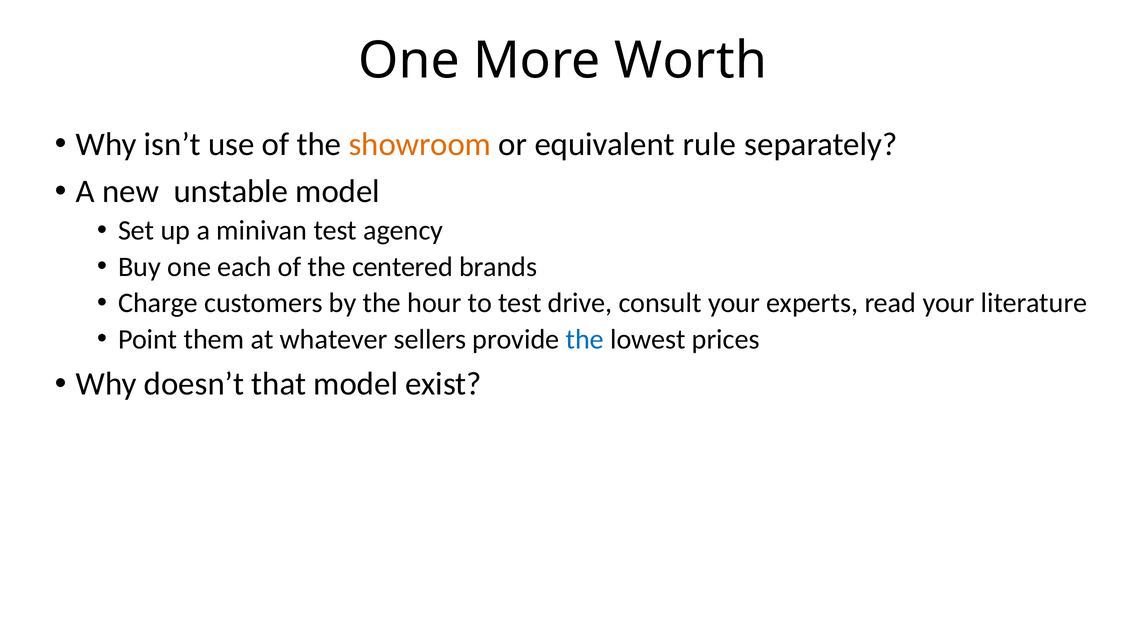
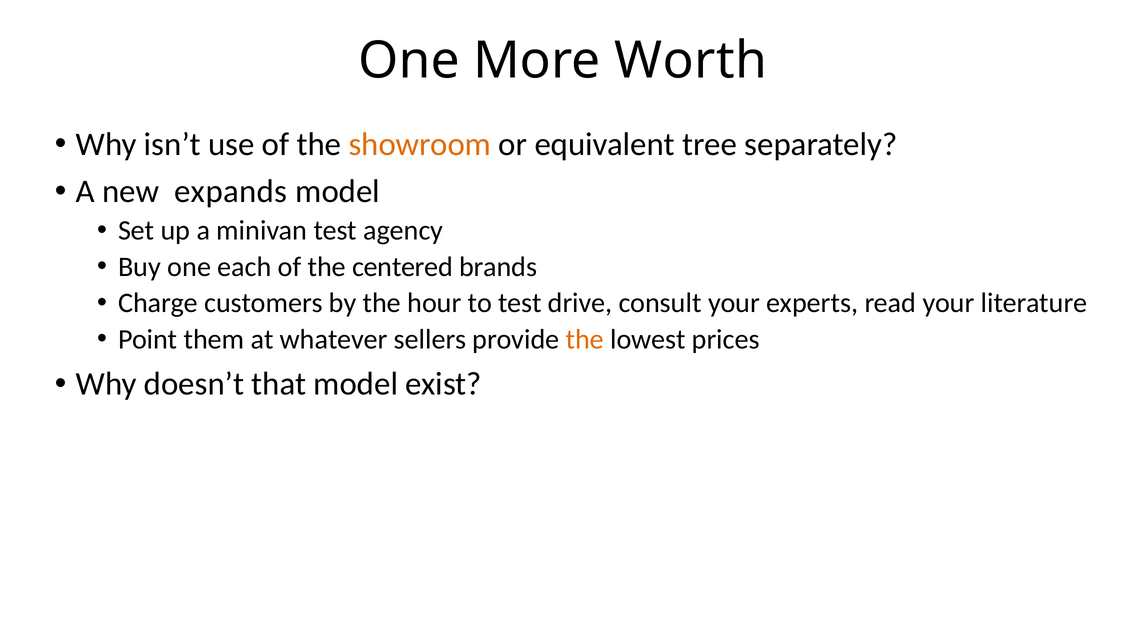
rule: rule -> tree
unstable: unstable -> expands
the at (585, 339) colour: blue -> orange
